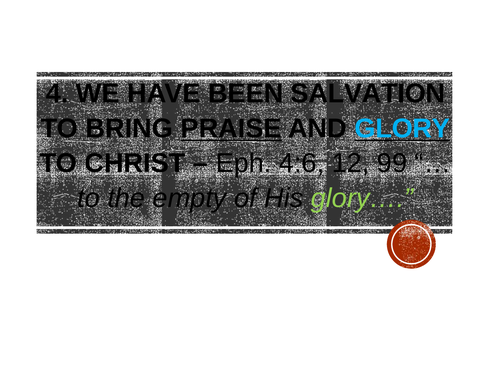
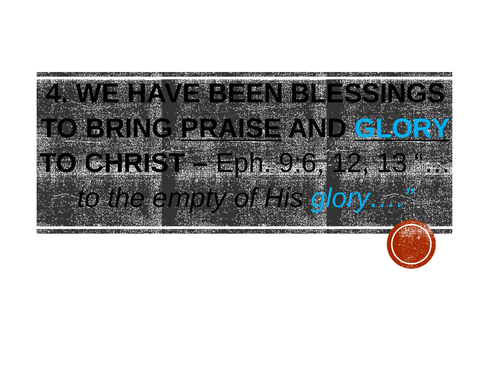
SALVATION: SALVATION -> BLESSINGS
4:6: 4:6 -> 9:6
99: 99 -> 13
glory… colour: light green -> light blue
